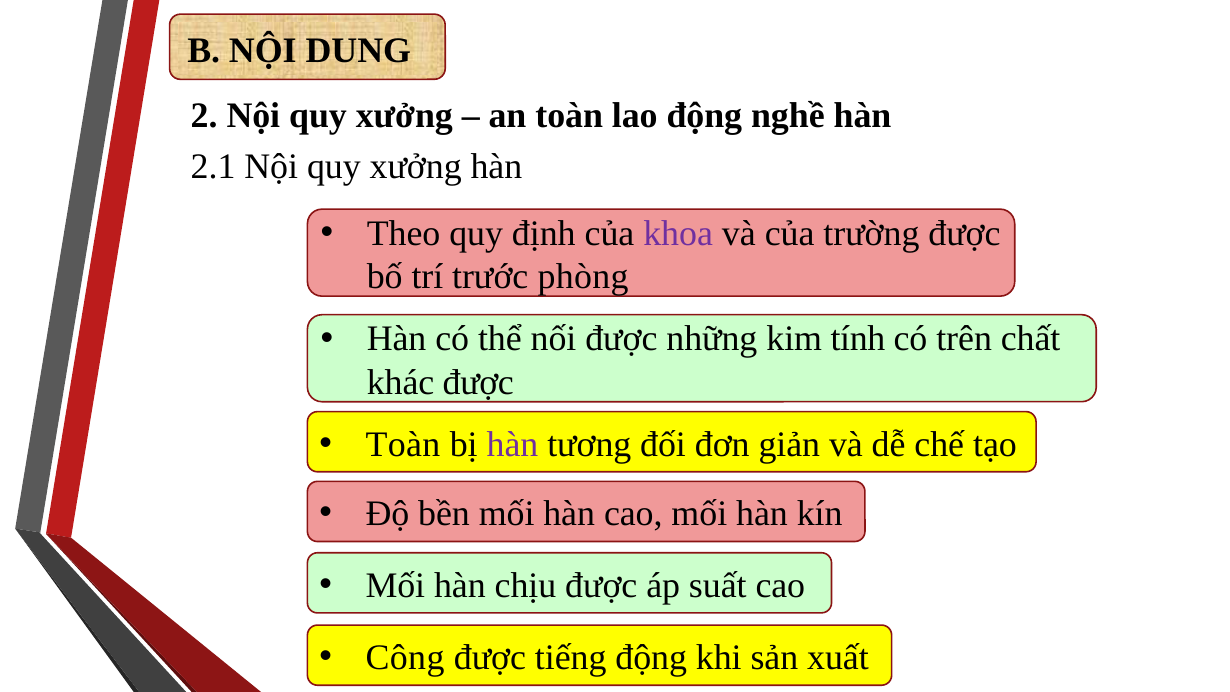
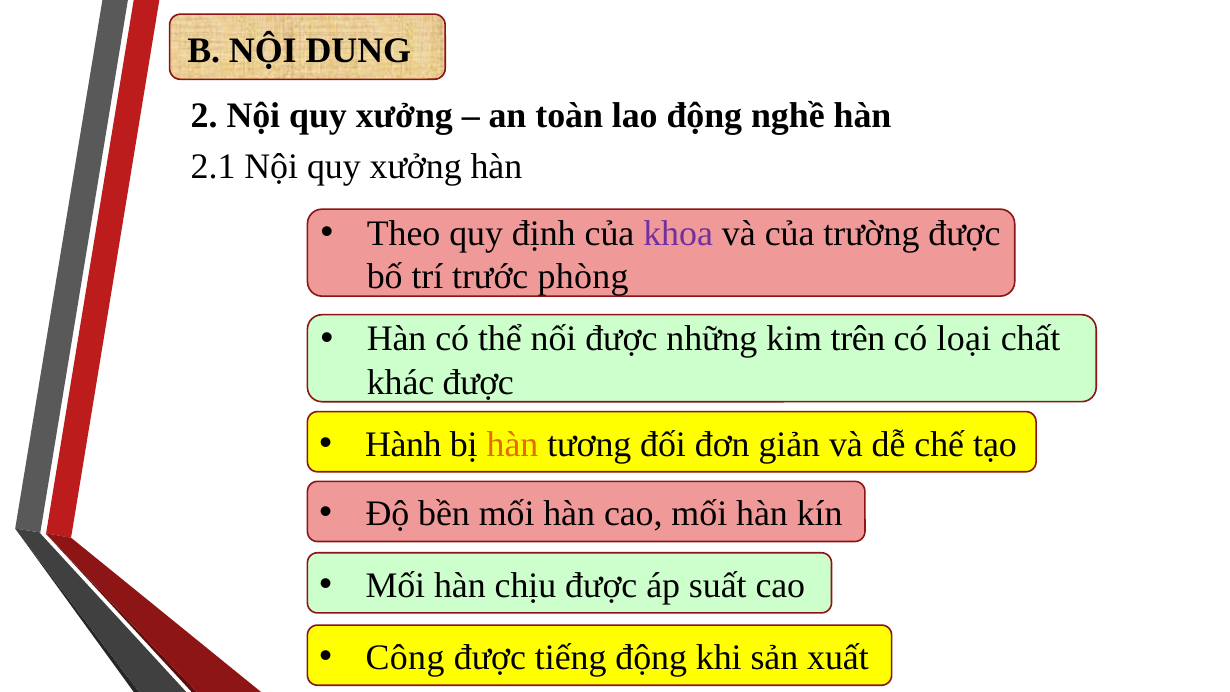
tính: tính -> trên
trên: trên -> loại
Toàn at (403, 444): Toàn -> Hành
hàn at (512, 444) colour: purple -> orange
